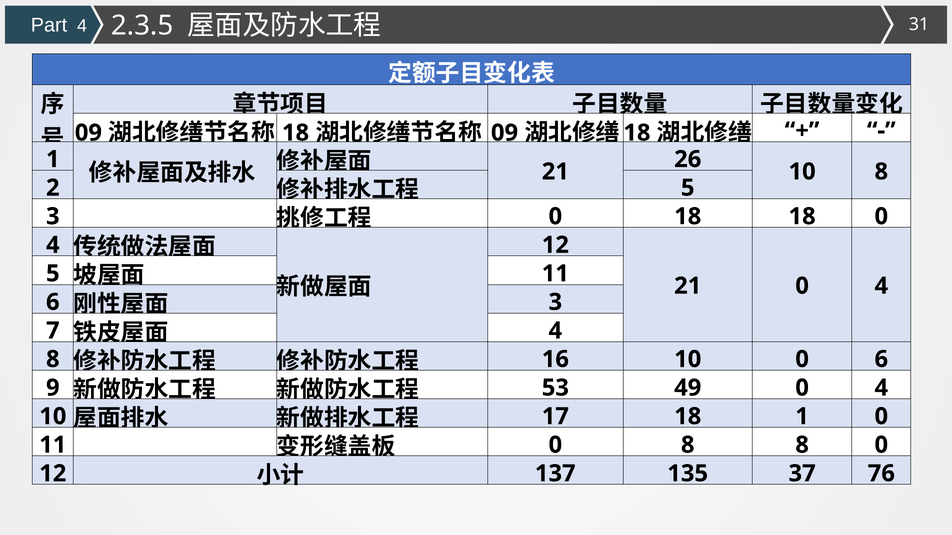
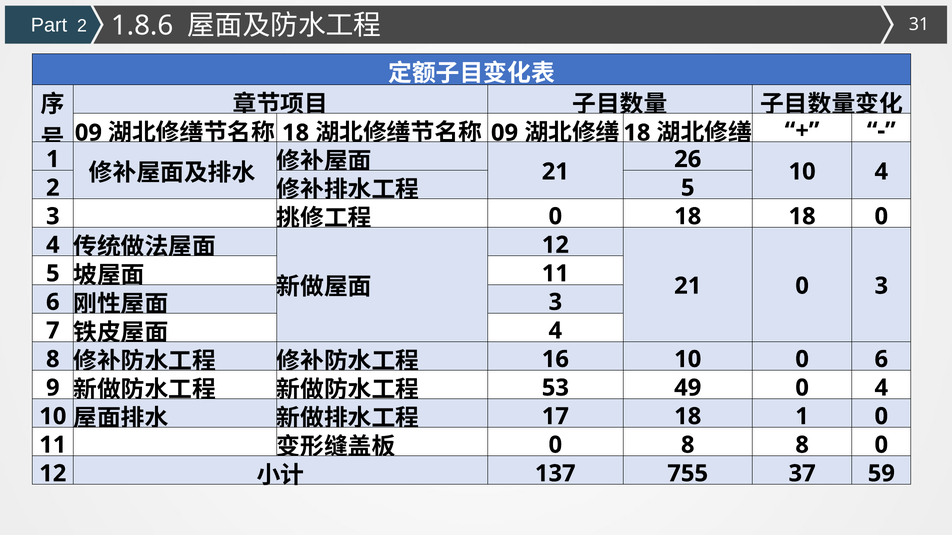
Part 4: 4 -> 2
2.3.5: 2.3.5 -> 1.8.6
10 8: 8 -> 4
21 0 4: 4 -> 3
135: 135 -> 755
76: 76 -> 59
